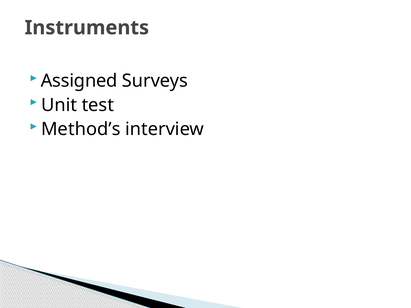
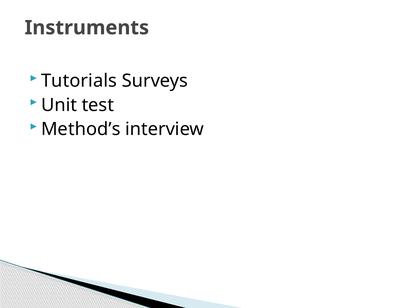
Assigned: Assigned -> Tutorials
